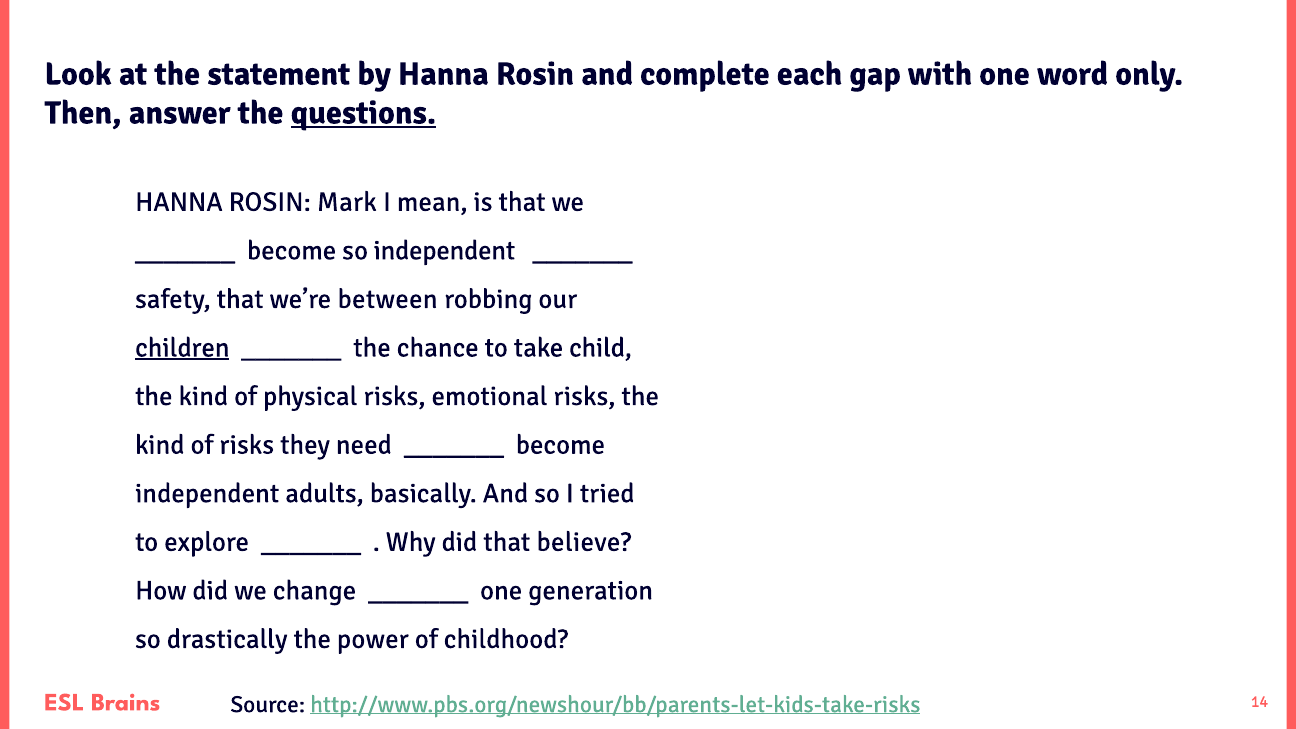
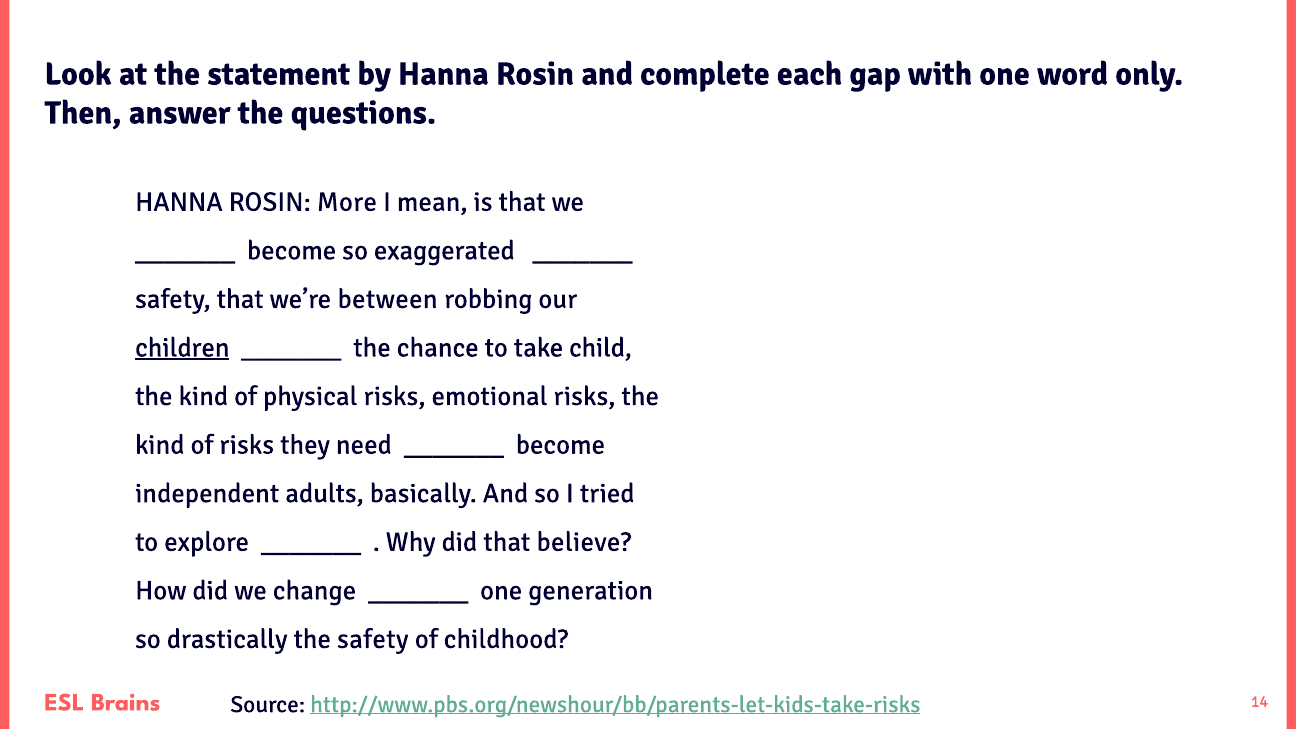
questions underline: present -> none
Mark: Mark -> More
so independent: independent -> exaggerated
the power: power -> safety
